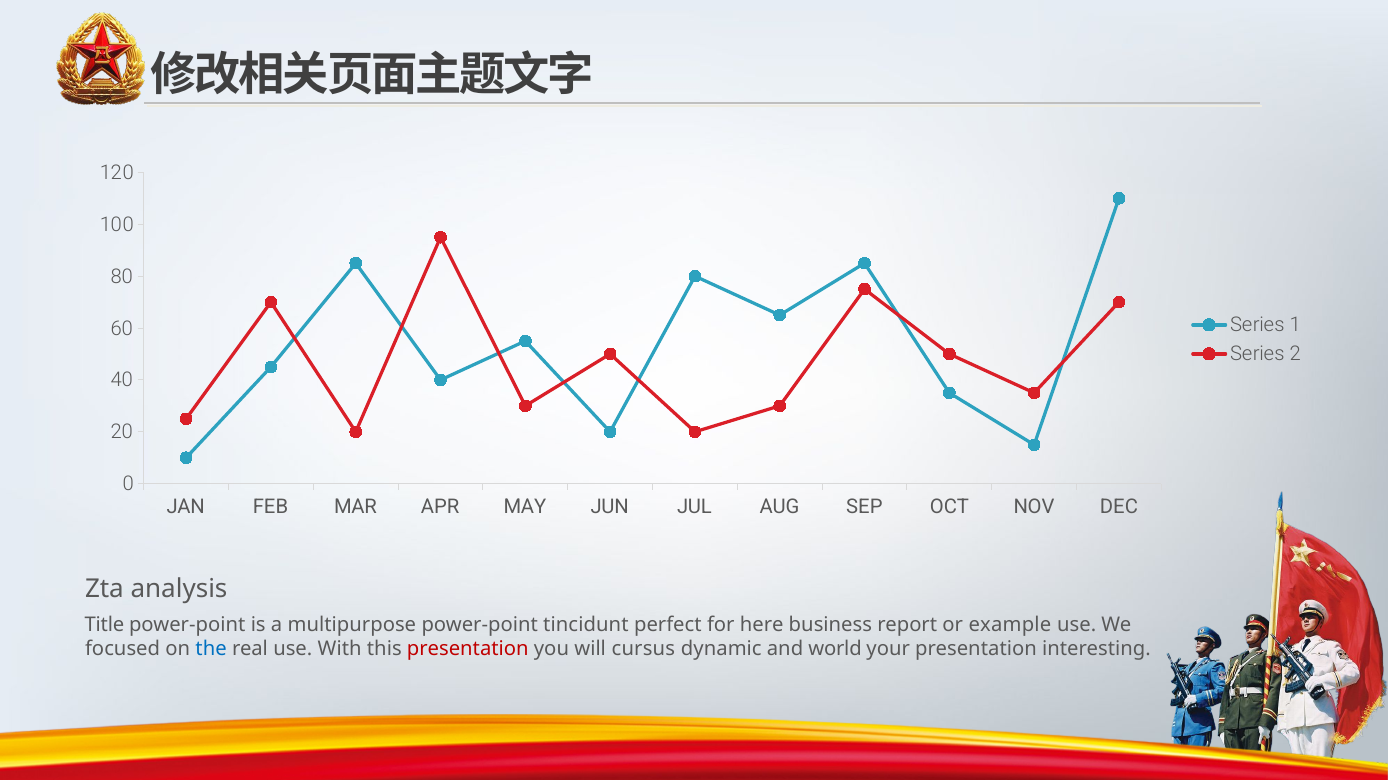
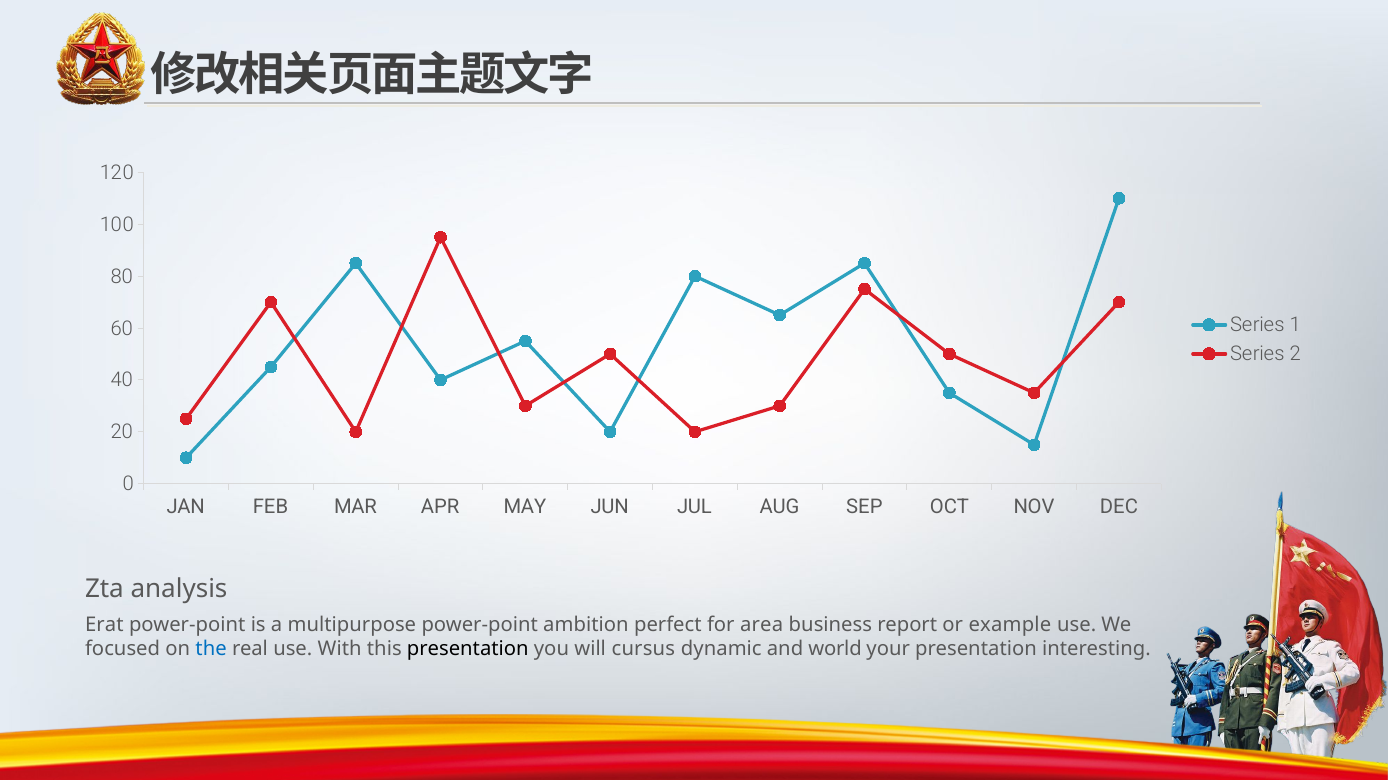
Title: Title -> Erat
tincidunt: tincidunt -> ambition
here: here -> area
presentation at (468, 649) colour: red -> black
